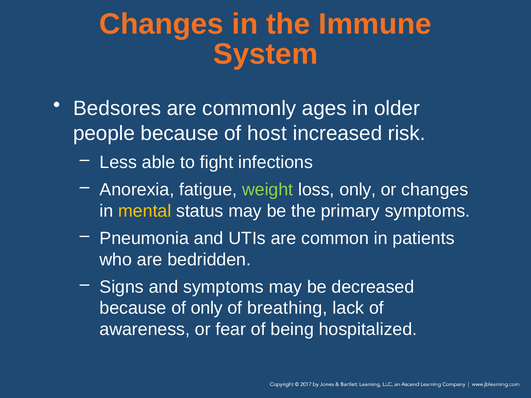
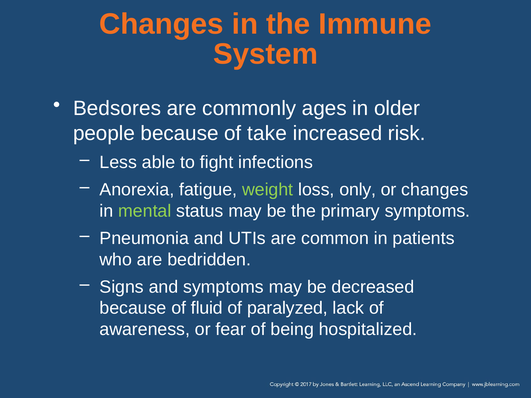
host: host -> take
mental colour: yellow -> light green
of only: only -> fluid
breathing: breathing -> paralyzed
